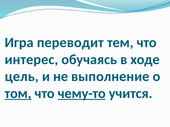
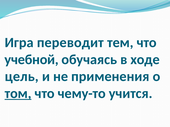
интерес: интерес -> учебной
выполнение: выполнение -> применения
чему-то underline: present -> none
